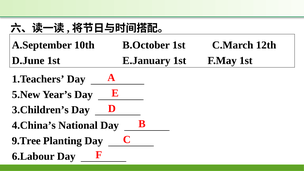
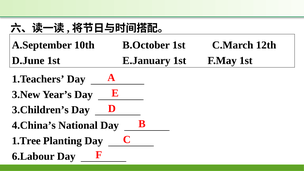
5.New: 5.New -> 3.New
9.Tree: 9.Tree -> 1.Tree
